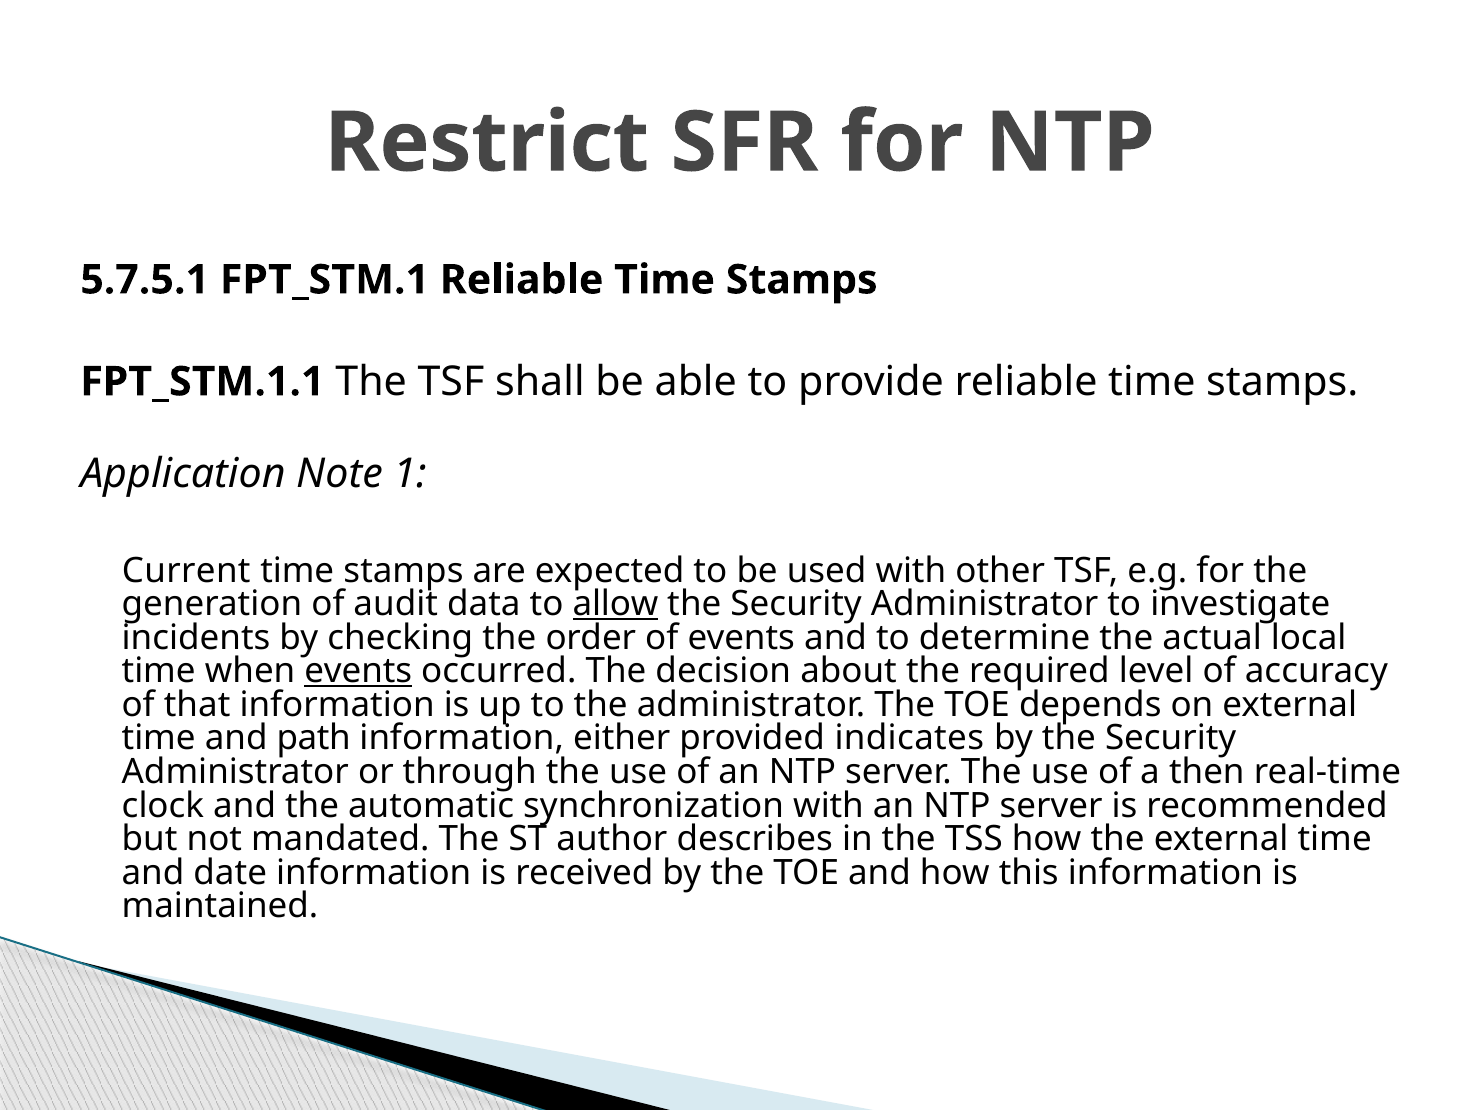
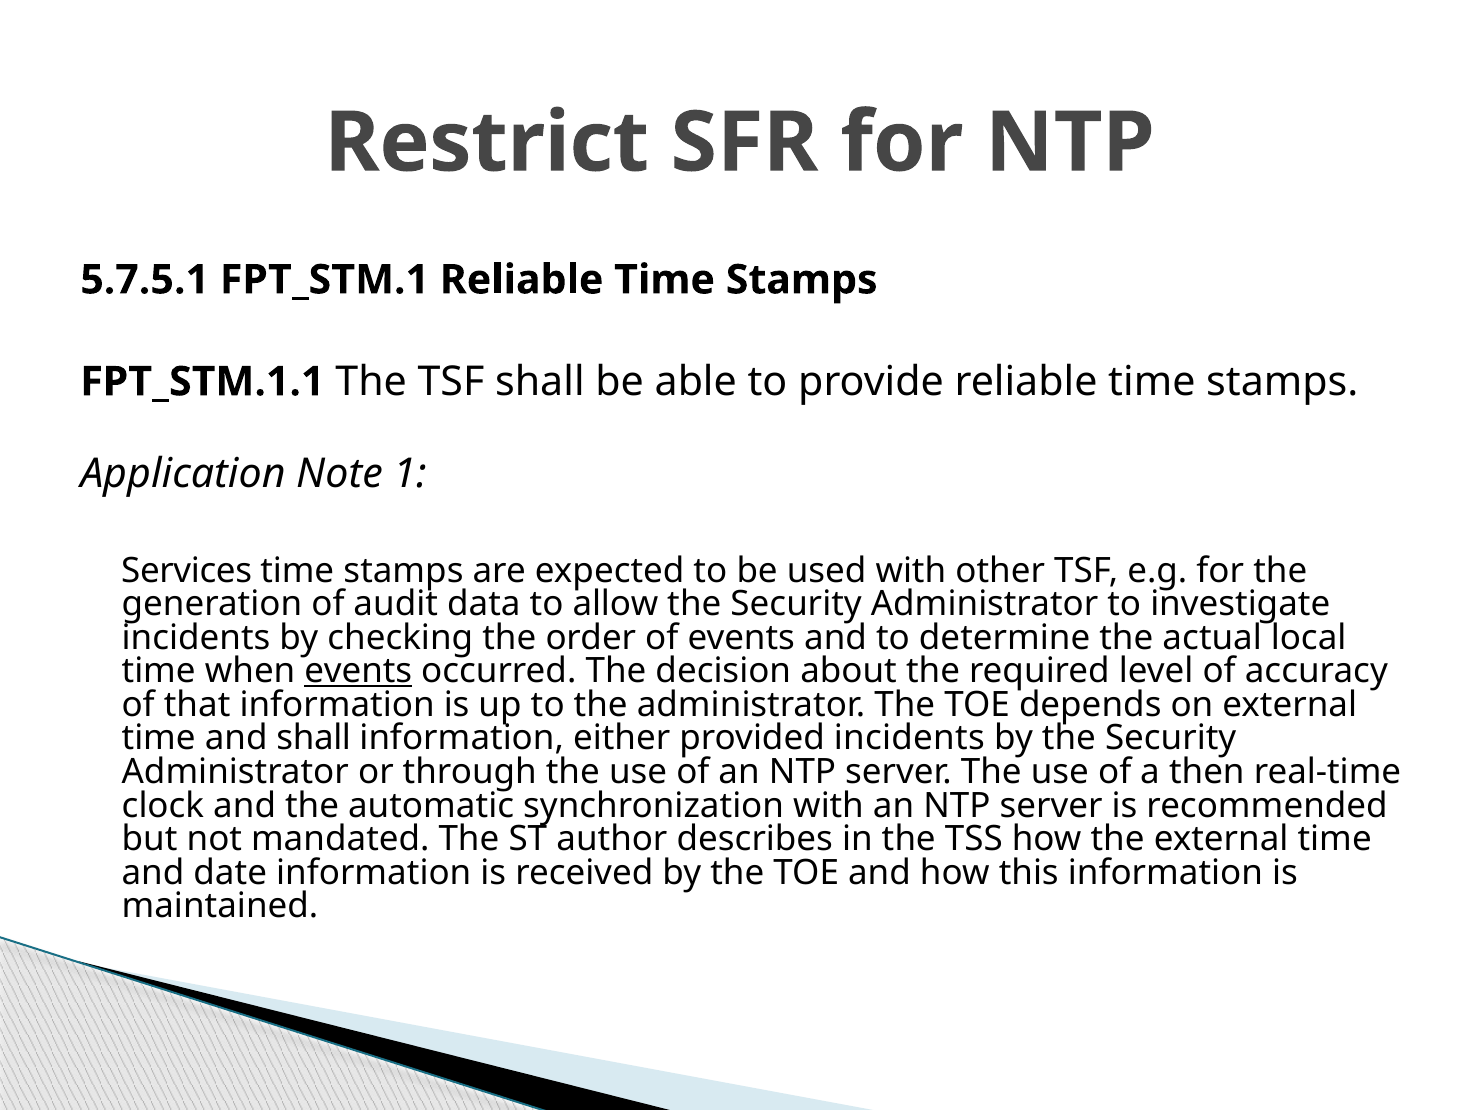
Current: Current -> Services
allow underline: present -> none
and path: path -> shall
provided indicates: indicates -> incidents
